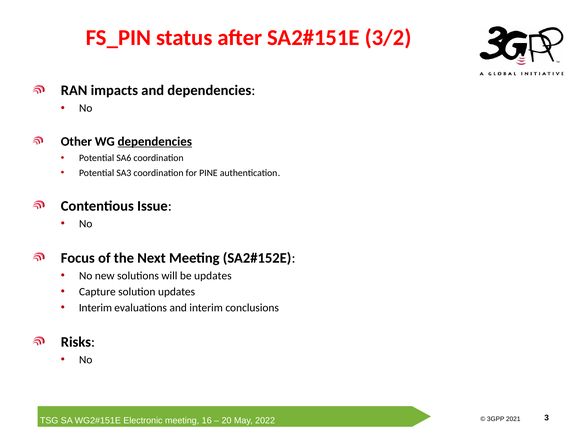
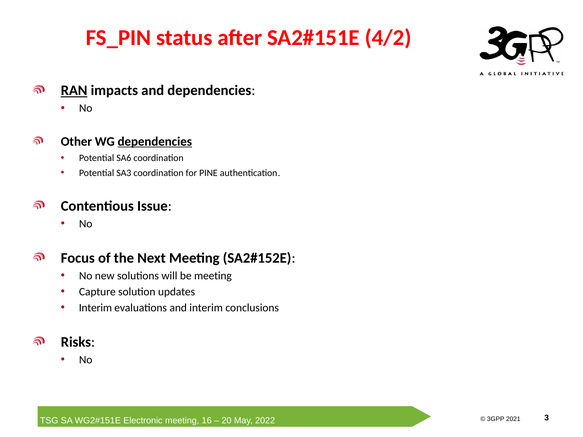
3/2: 3/2 -> 4/2
RAN underline: none -> present
be updates: updates -> meeting
